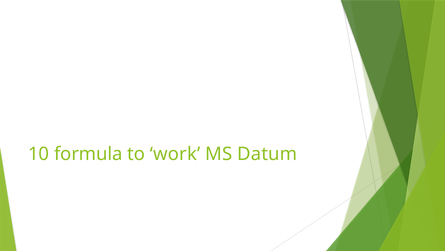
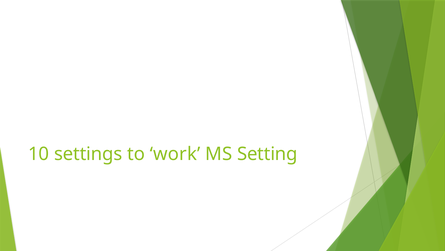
formula: formula -> settings
Datum: Datum -> Setting
